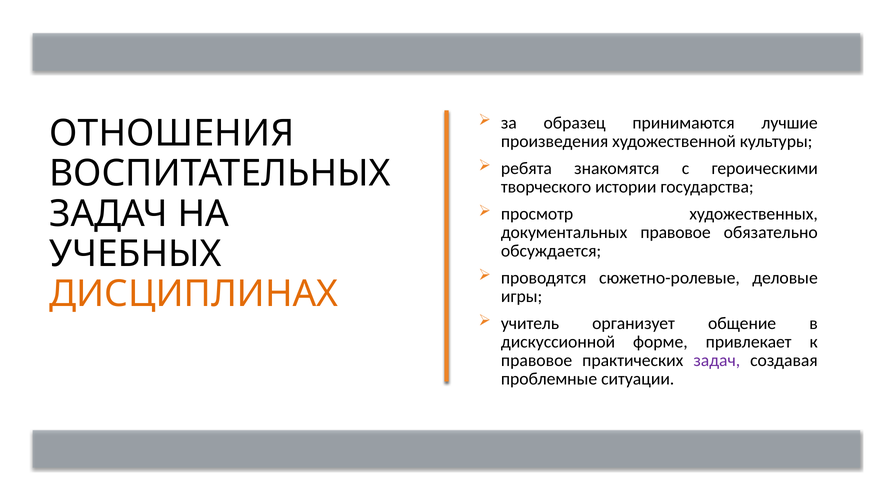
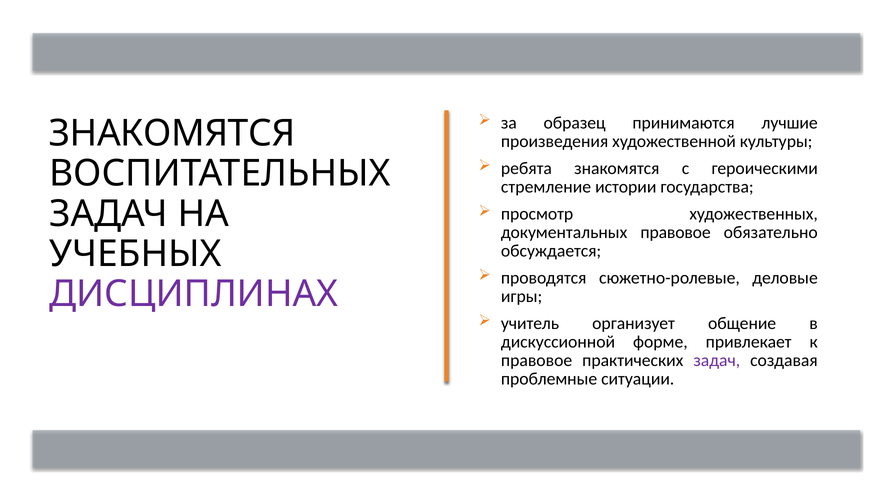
ОТНОШЕНИЯ at (172, 134): ОТНОШЕНИЯ -> ЗНАКОМЯТСЯ
творческого: творческого -> стремление
ДИСЦИПЛИНАХ colour: orange -> purple
